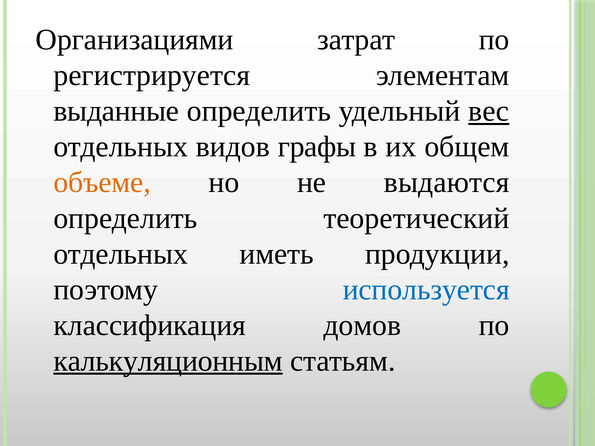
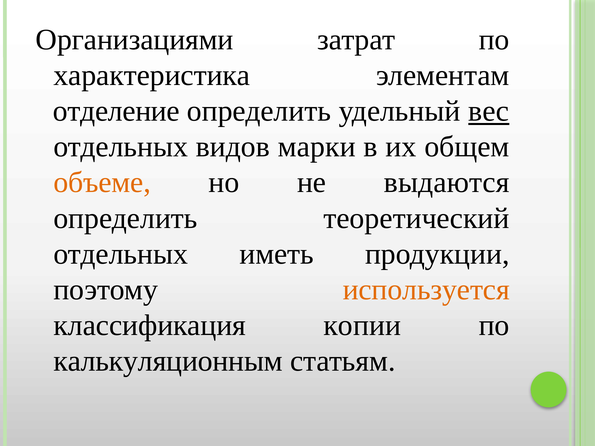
регистрируется: регистрируется -> характеристика
выданные: выданные -> отделение
графы: графы -> марки
используется colour: blue -> orange
домов: домов -> копии
калькуляционным underline: present -> none
